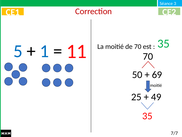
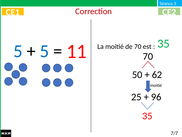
1 at (44, 51): 1 -> 5
69: 69 -> 62
49: 49 -> 96
